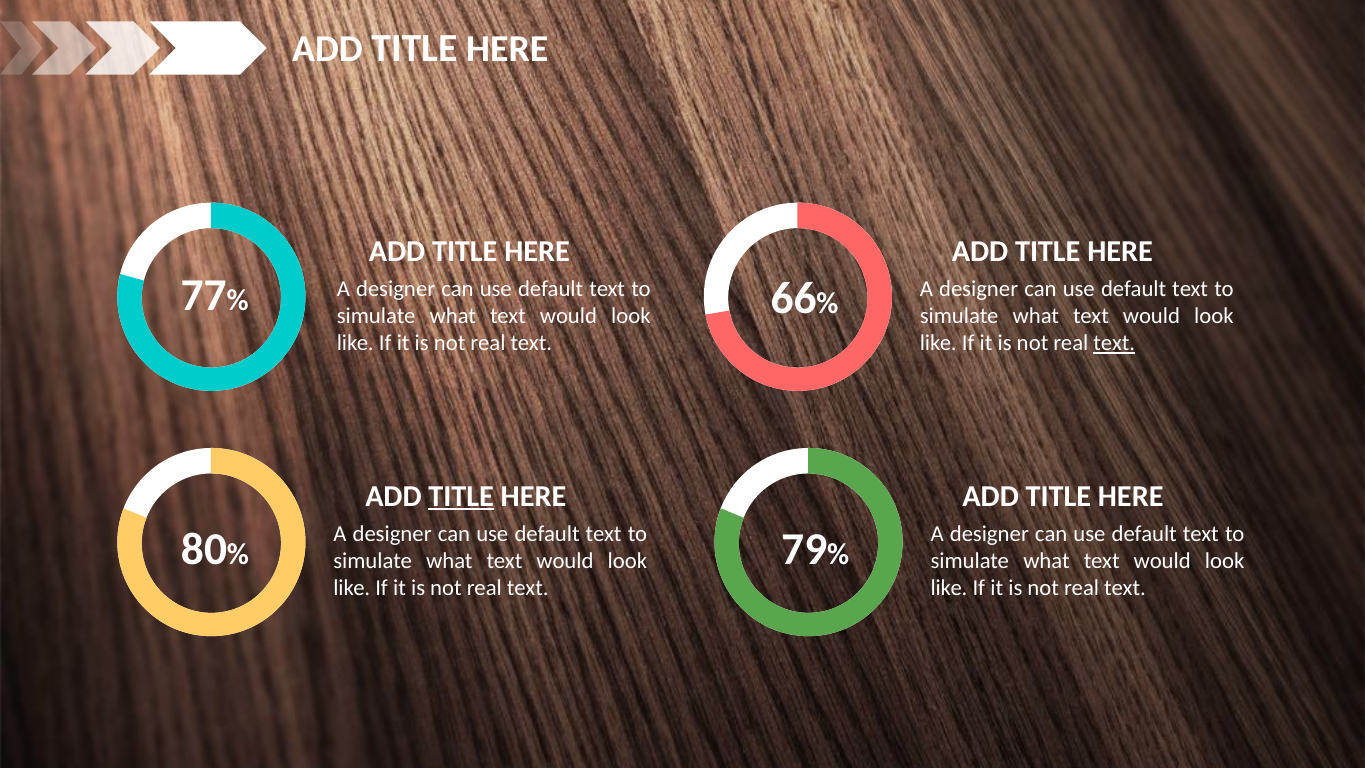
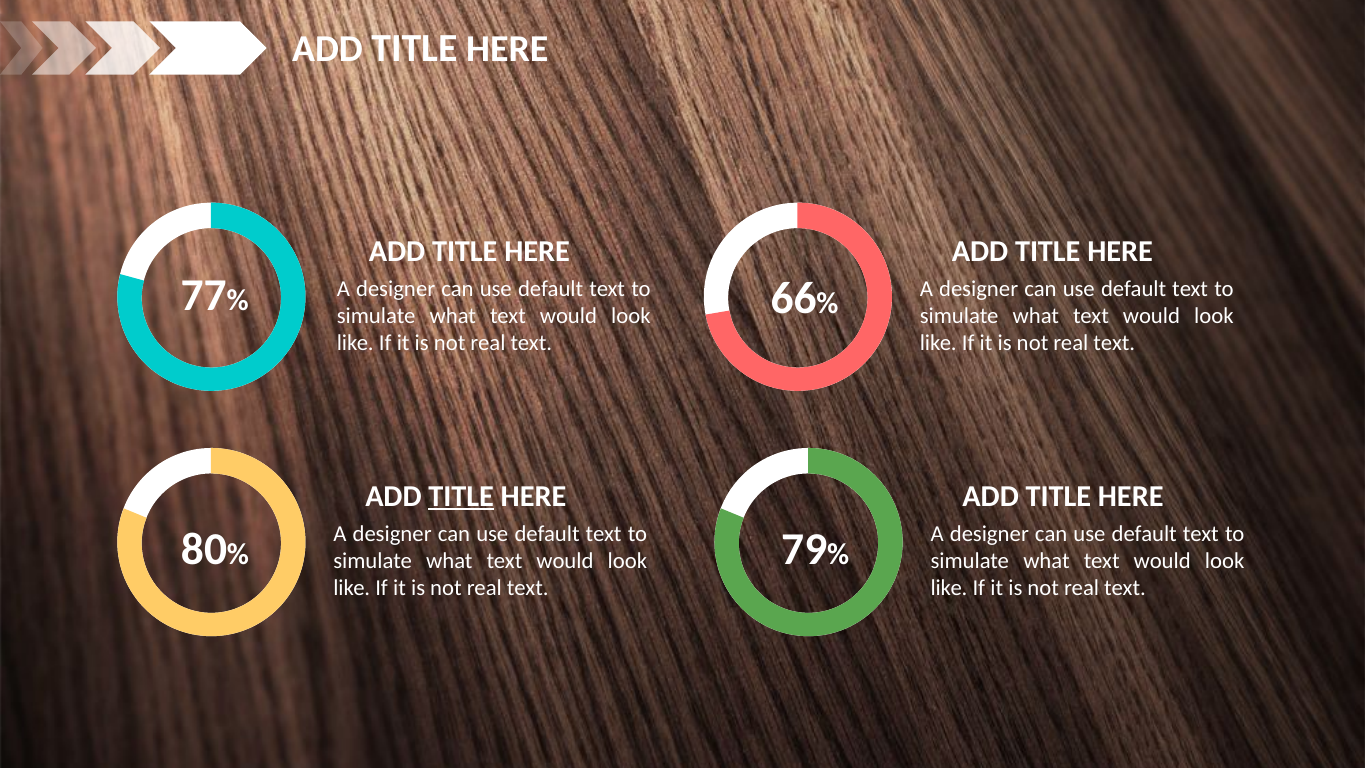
text at (1114, 343) underline: present -> none
